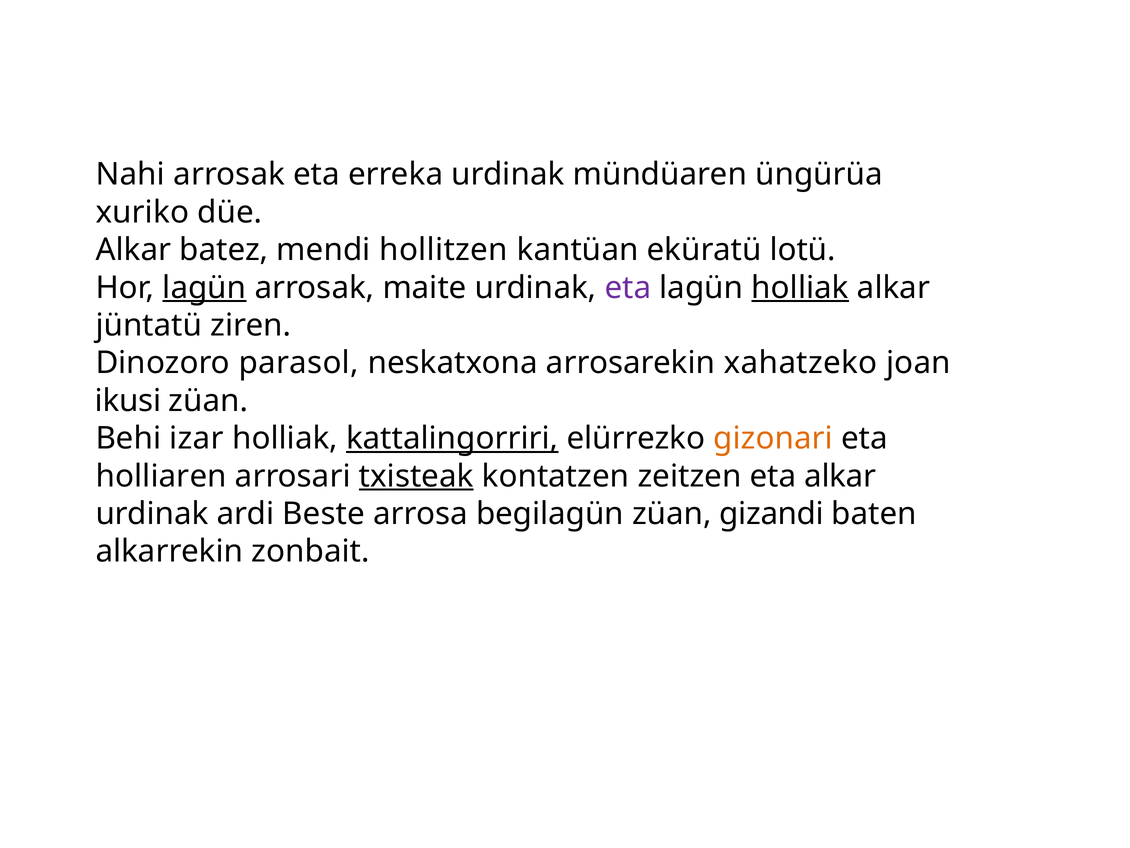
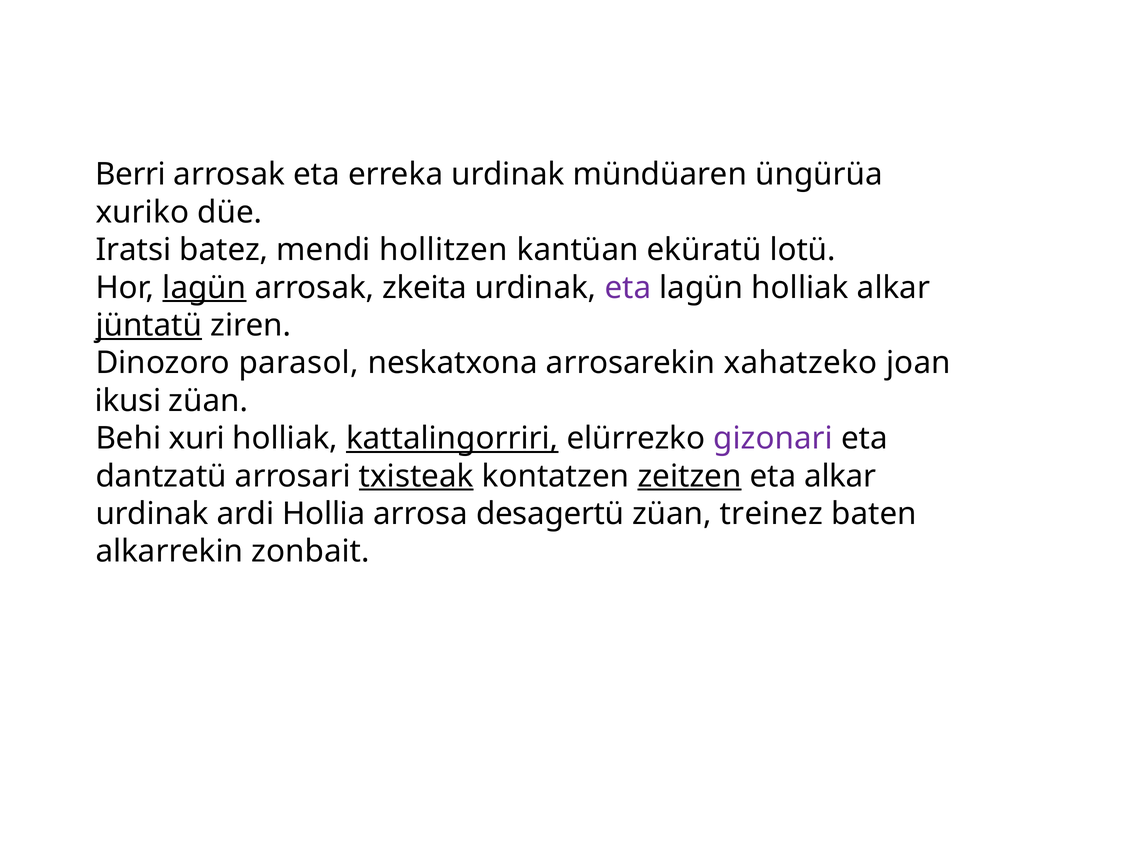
Nahi: Nahi -> Berri
Alkar at (133, 250): Alkar -> Iratsi
maite: maite -> zkeita
holliak at (800, 287) underline: present -> none
jüntatü underline: none -> present
izar: izar -> xuri
gizonari colour: orange -> purple
holliaren: holliaren -> dantzatü
zeitzen underline: none -> present
Beste: Beste -> Hollia
begilagün: begilagün -> desagertü
gizandi: gizandi -> treinez
